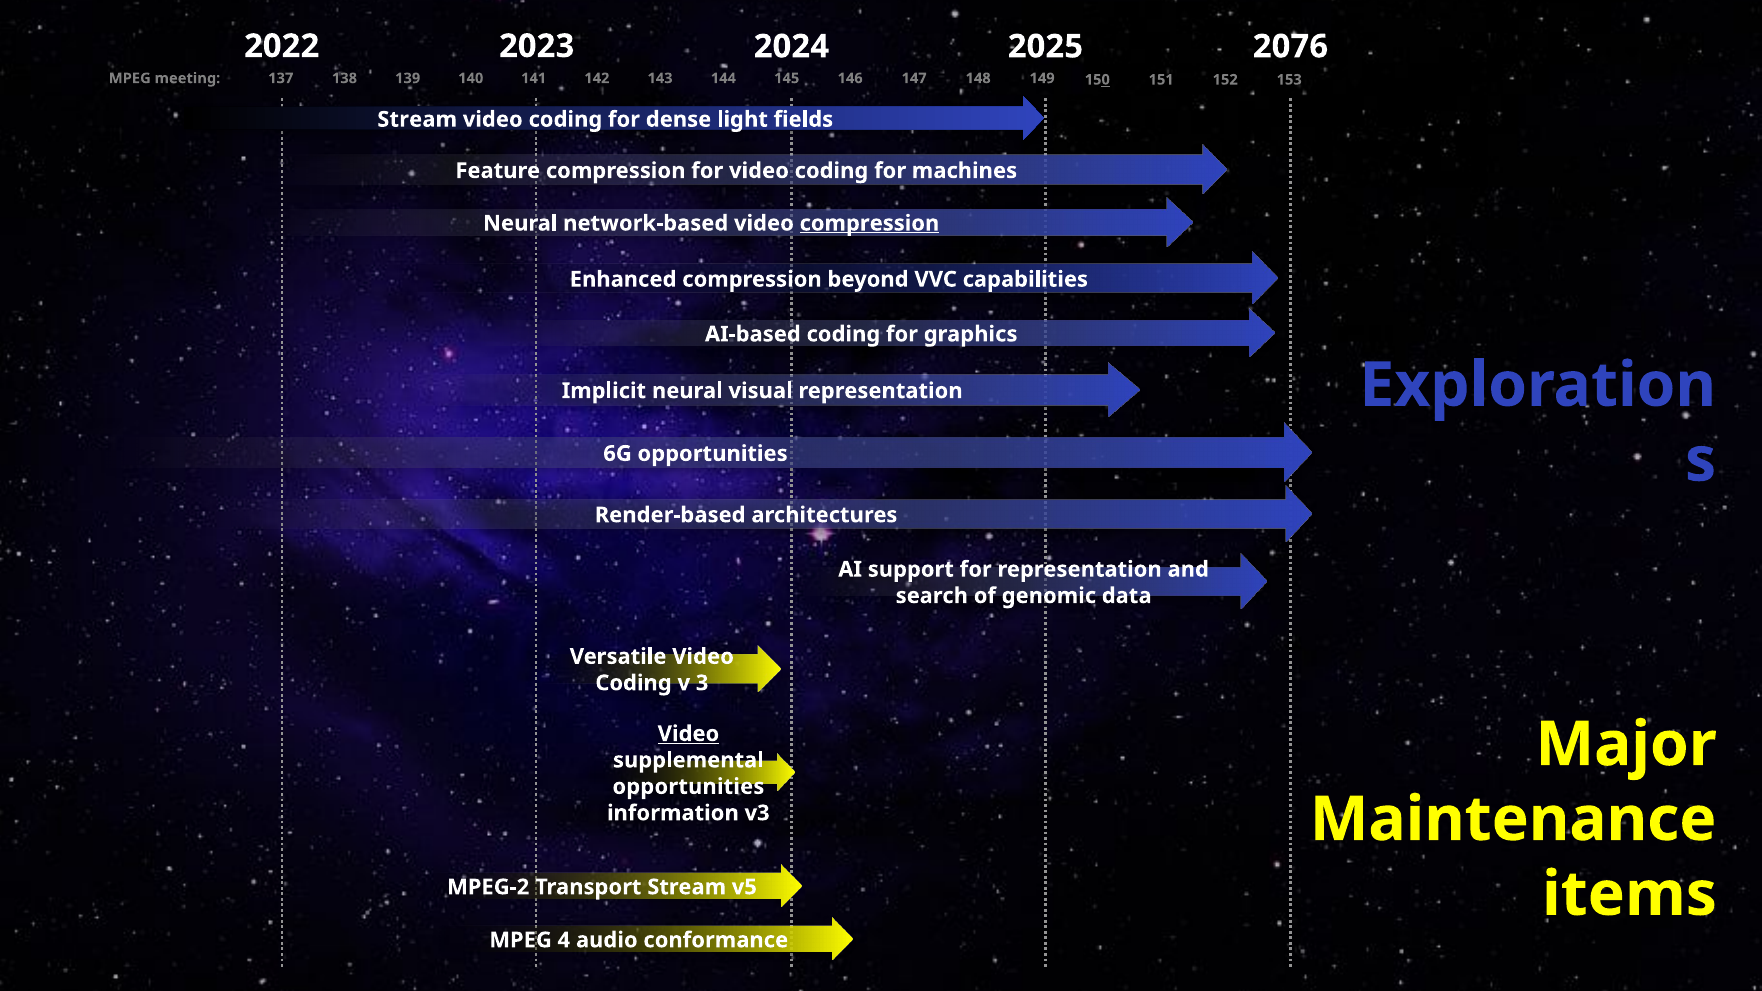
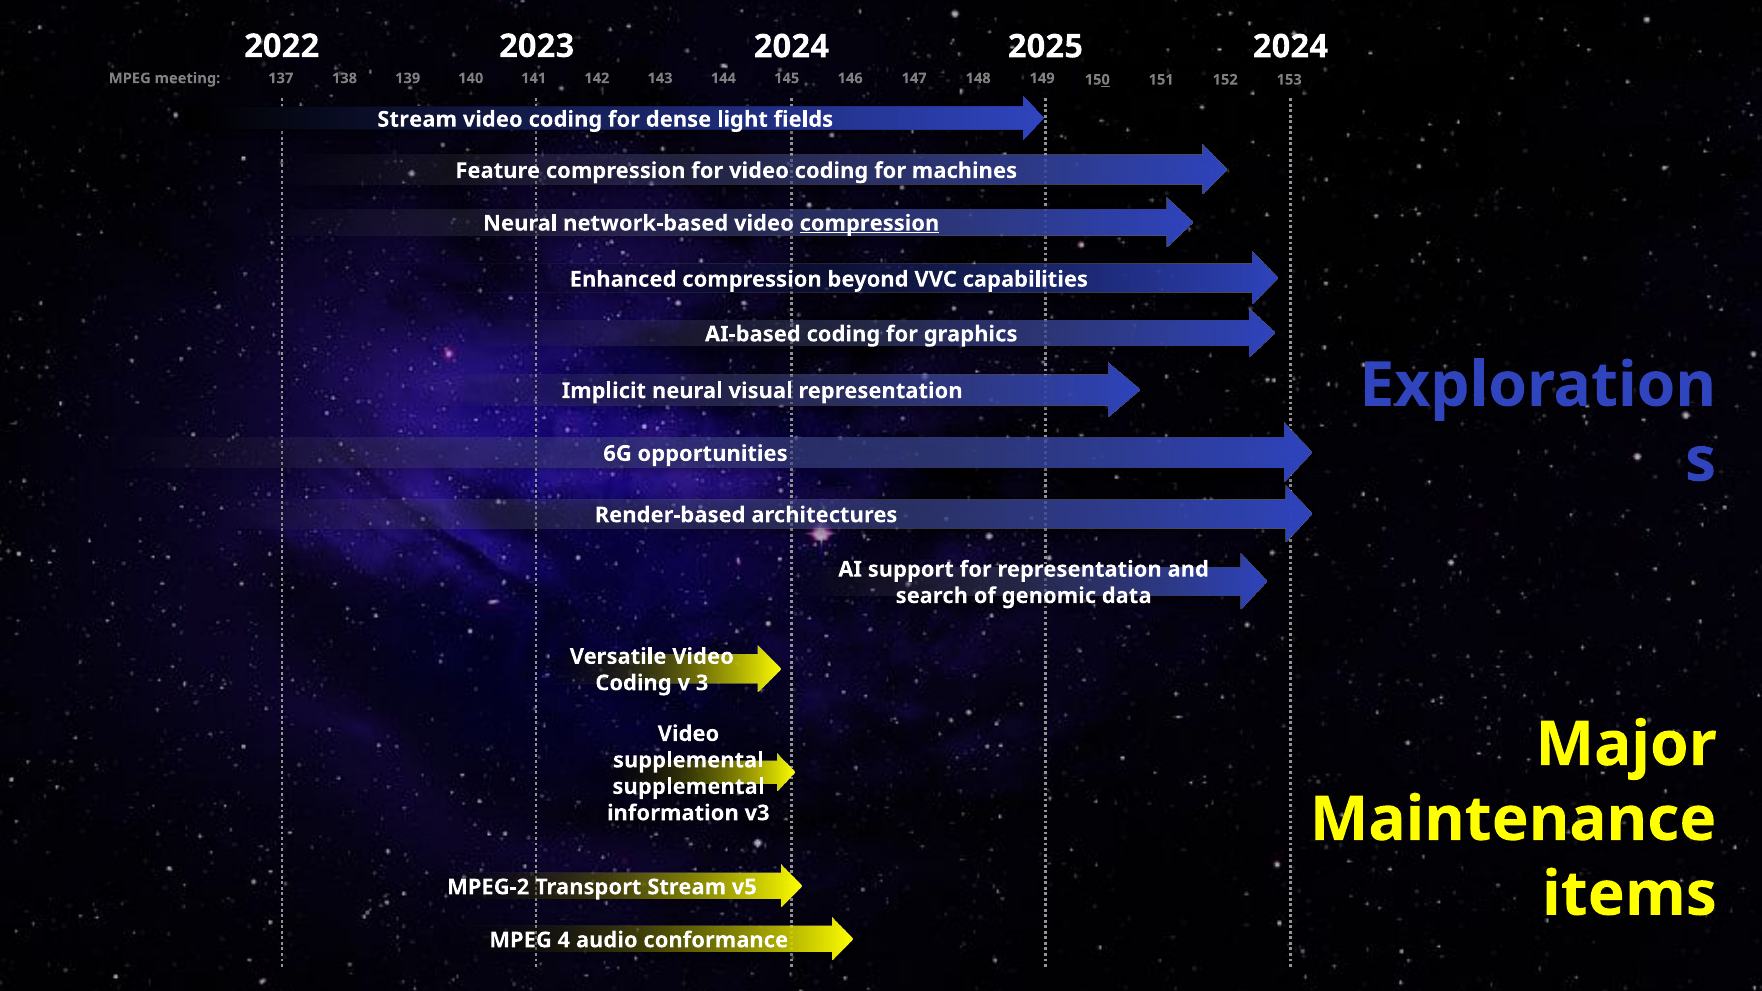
2025 2076: 2076 -> 2024
Video at (688, 734) underline: present -> none
opportunities at (688, 787): opportunities -> supplemental
